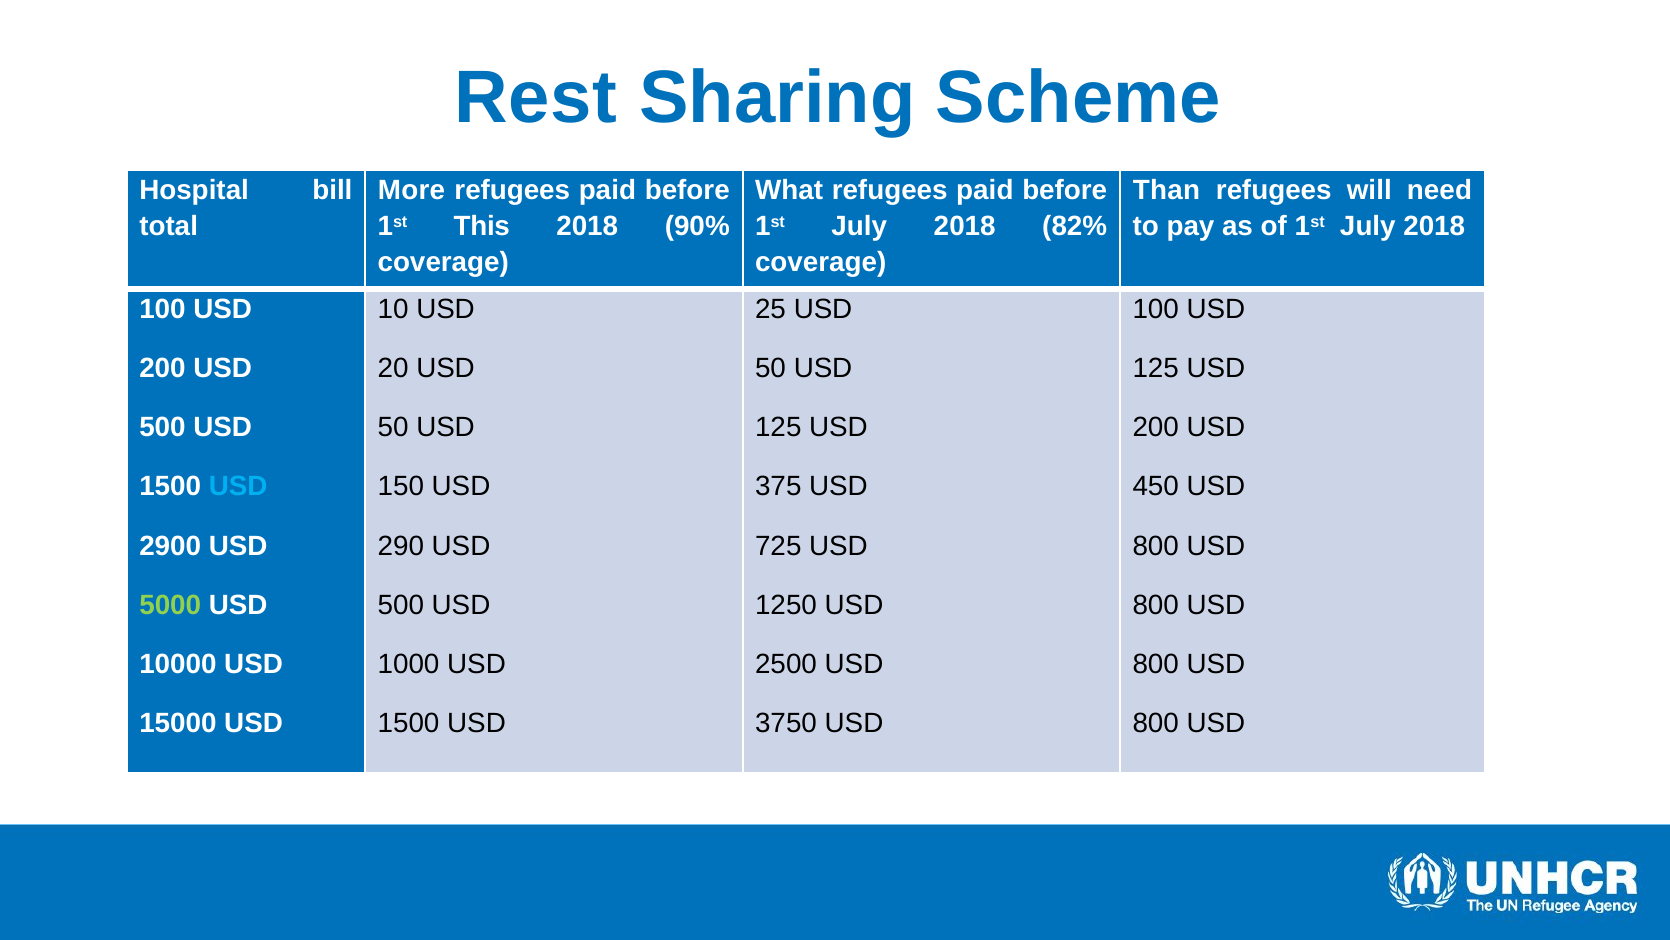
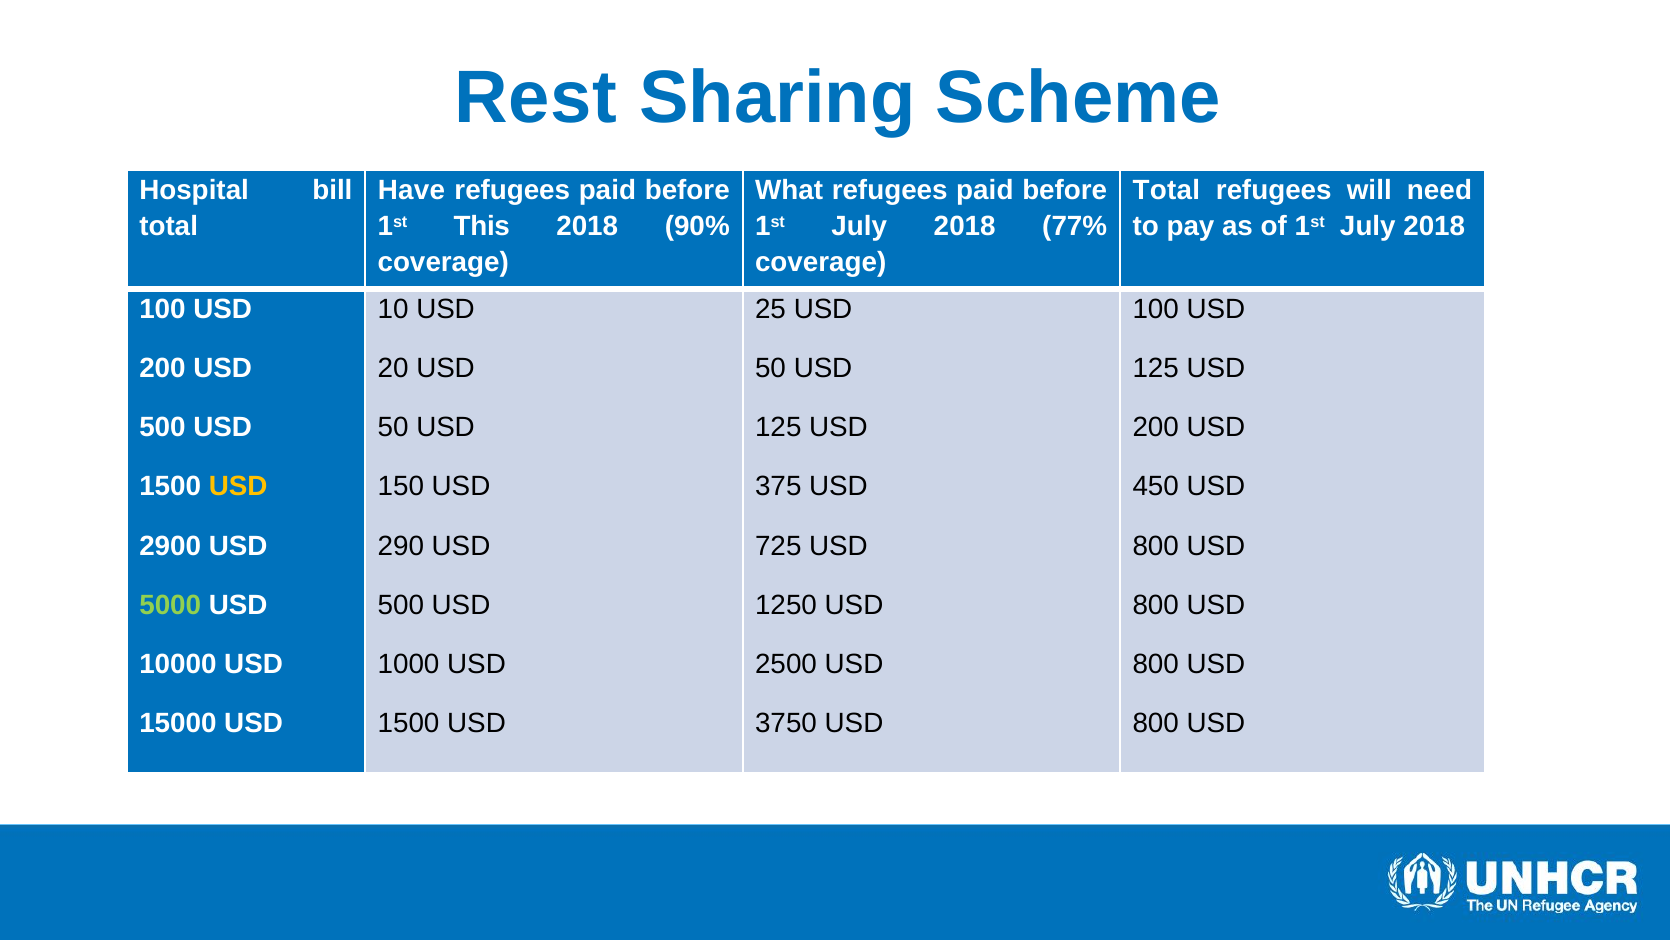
More: More -> Have
Than at (1166, 191): Than -> Total
82%: 82% -> 77%
USD at (238, 486) colour: light blue -> yellow
